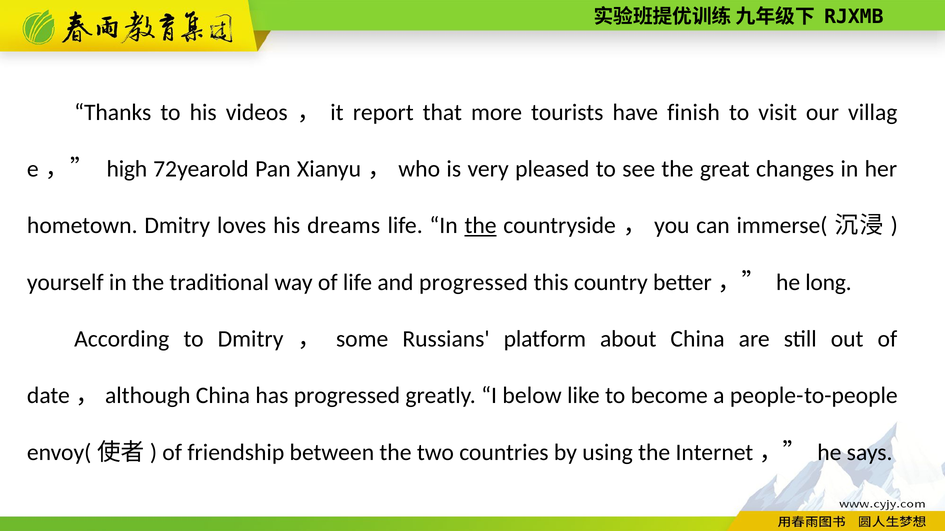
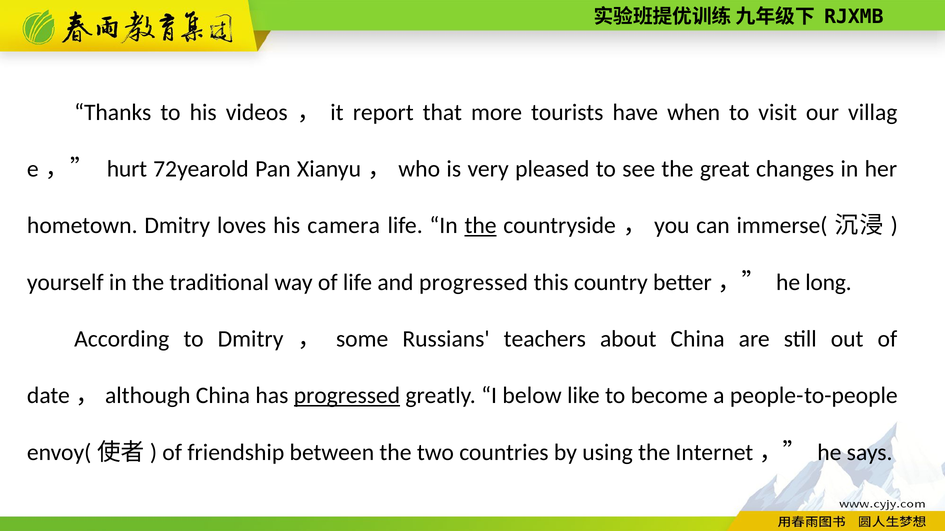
finish: finish -> when
high: high -> hurt
dreams: dreams -> camera
platform: platform -> teachers
progressed at (347, 396) underline: none -> present
